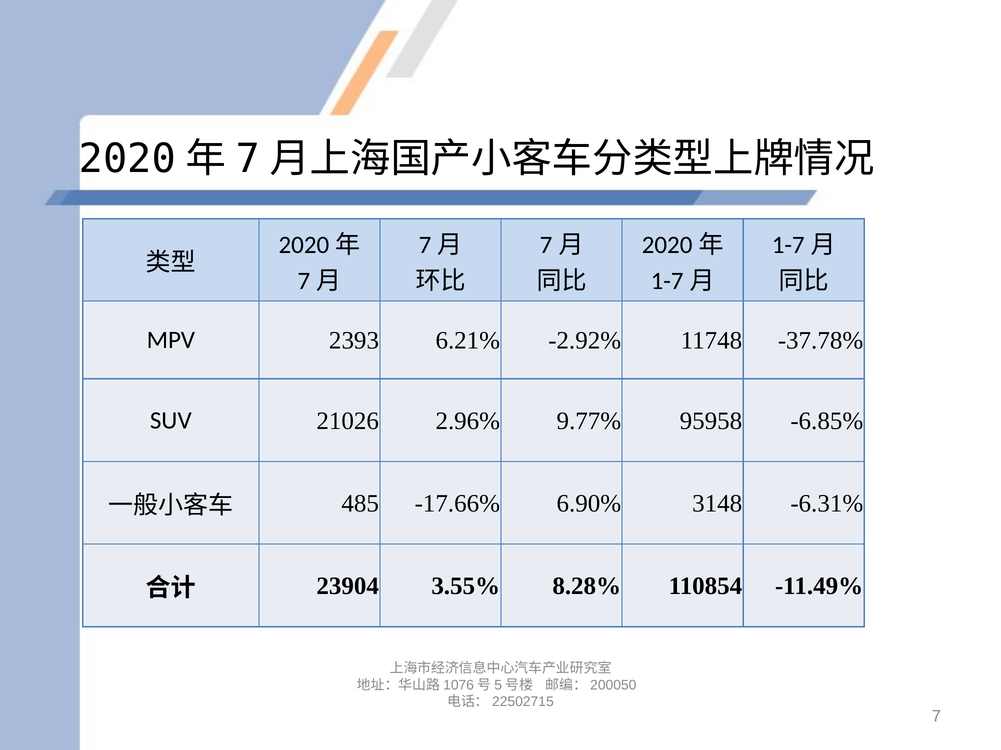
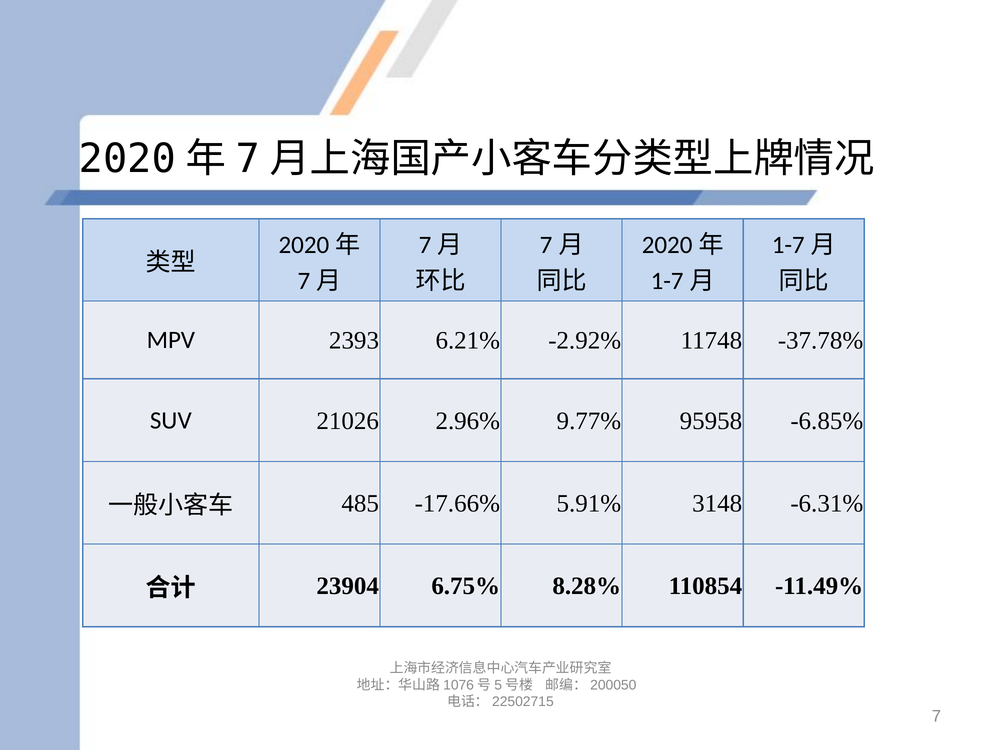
6.90%: 6.90% -> 5.91%
3.55%: 3.55% -> 6.75%
